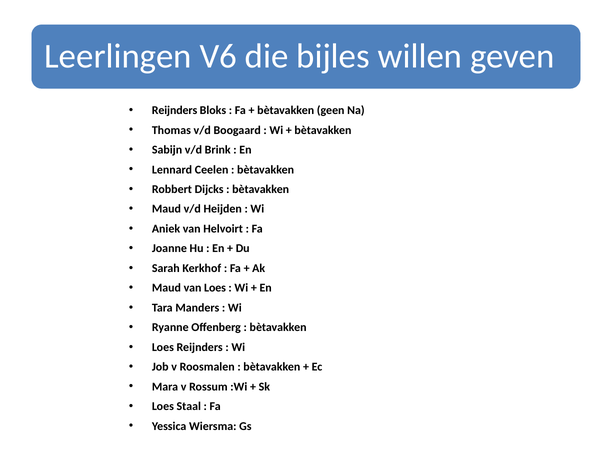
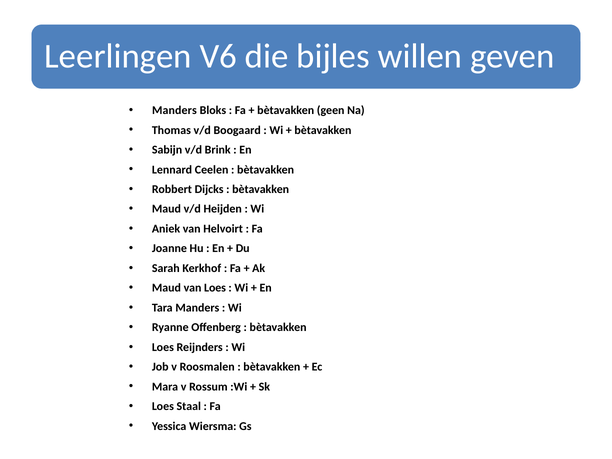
Reijnders at (175, 110): Reijnders -> Manders
